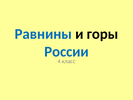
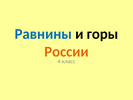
России colour: blue -> orange
